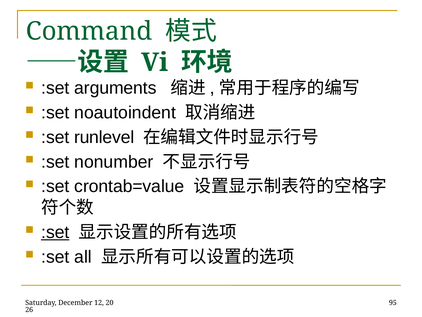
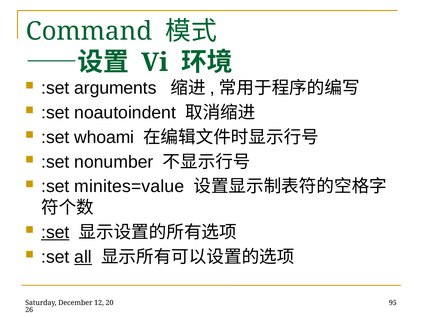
runlevel: runlevel -> whoami
crontab=value: crontab=value -> minites=value
all underline: none -> present
